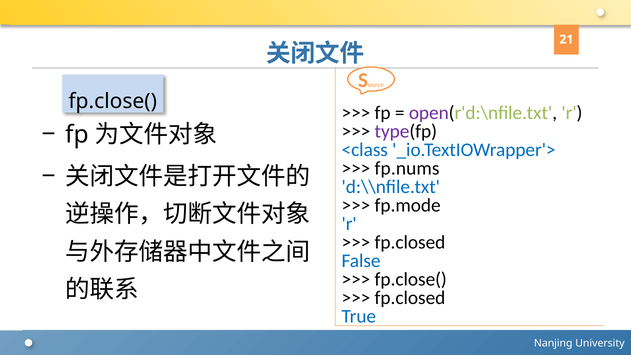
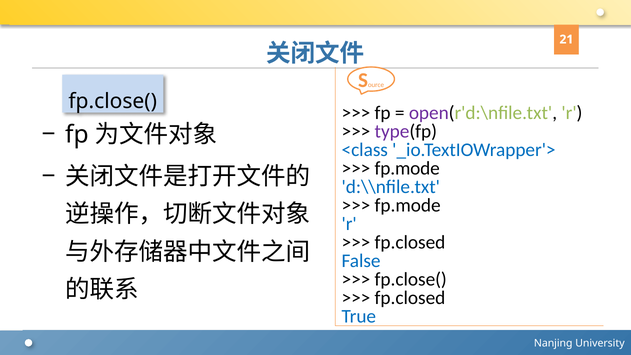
fp.nums at (407, 168): fp.nums -> fp.mode
